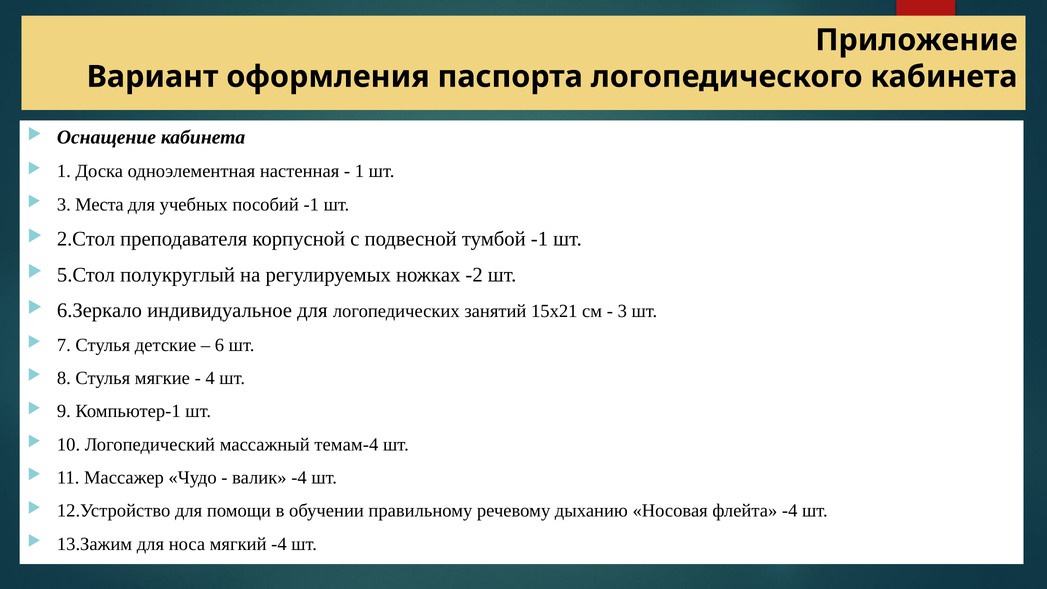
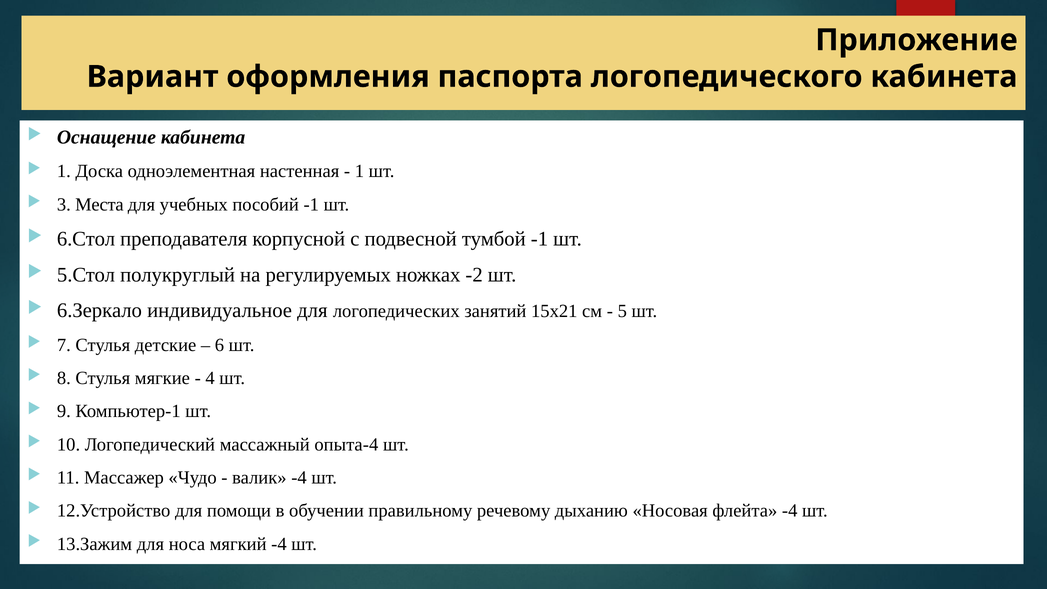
2.Стол: 2.Стол -> 6.Стол
3 at (622, 311): 3 -> 5
темам-4: темам-4 -> опыта-4
